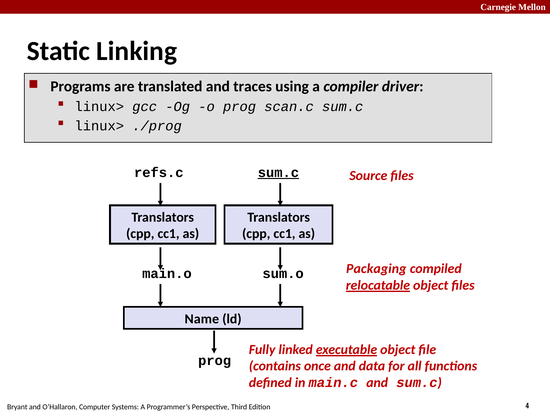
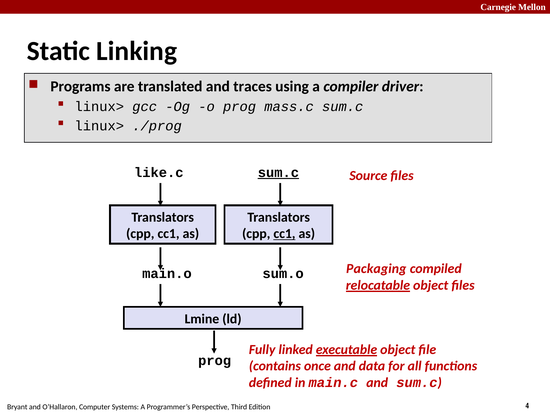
scan.c: scan.c -> mass.c
refs.c: refs.c -> like.c
cc1 at (284, 233) underline: none -> present
Name: Name -> Lmine
